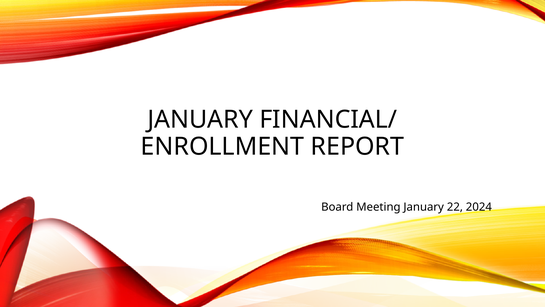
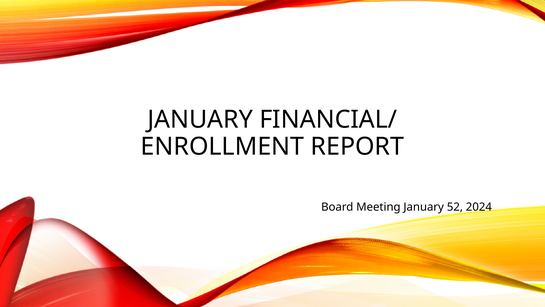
22: 22 -> 52
